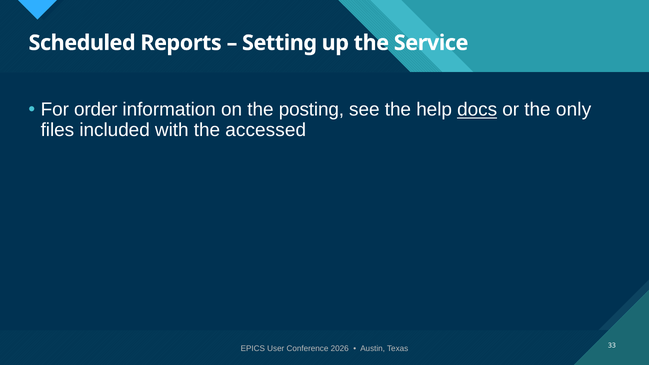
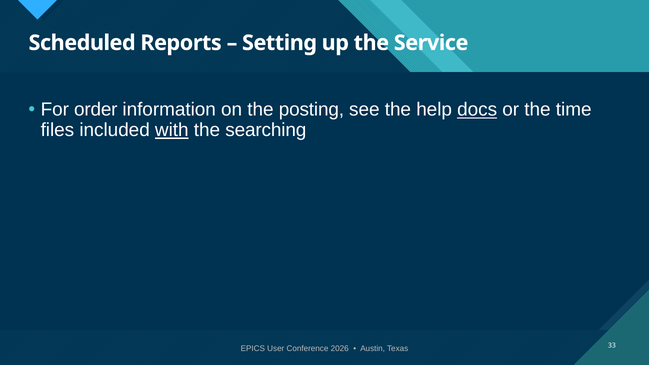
only: only -> time
with underline: none -> present
accessed: accessed -> searching
